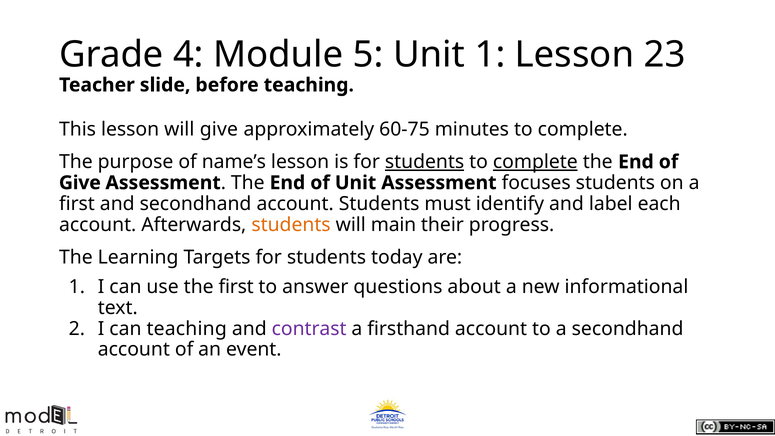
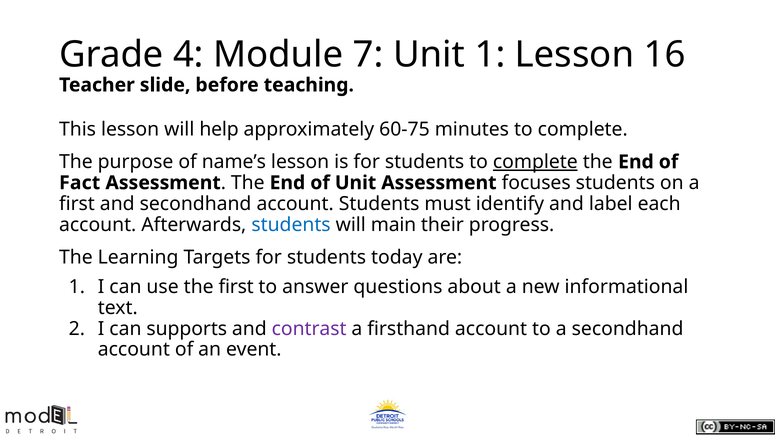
5: 5 -> 7
23: 23 -> 16
will give: give -> help
students at (425, 162) underline: present -> none
Give at (80, 183): Give -> Fact
students at (291, 225) colour: orange -> blue
can teaching: teaching -> supports
